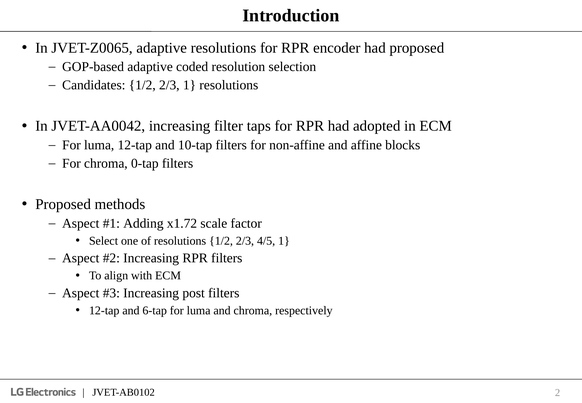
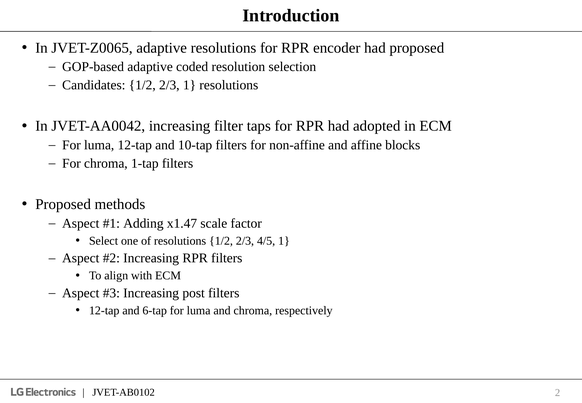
0-tap: 0-tap -> 1-tap
x1.72: x1.72 -> x1.47
